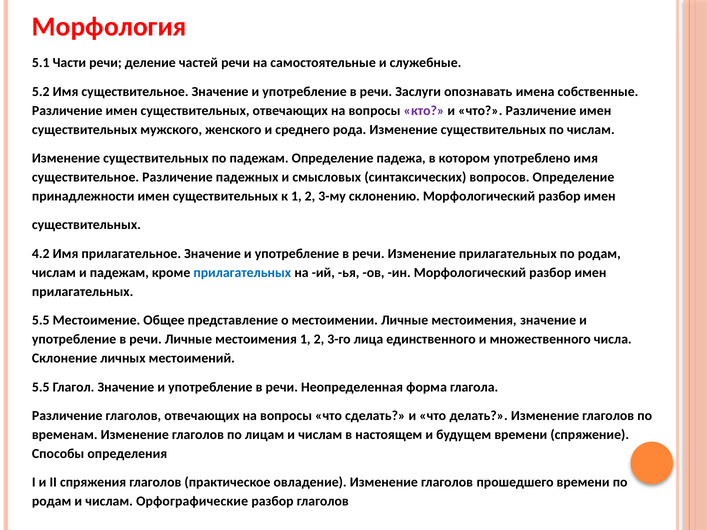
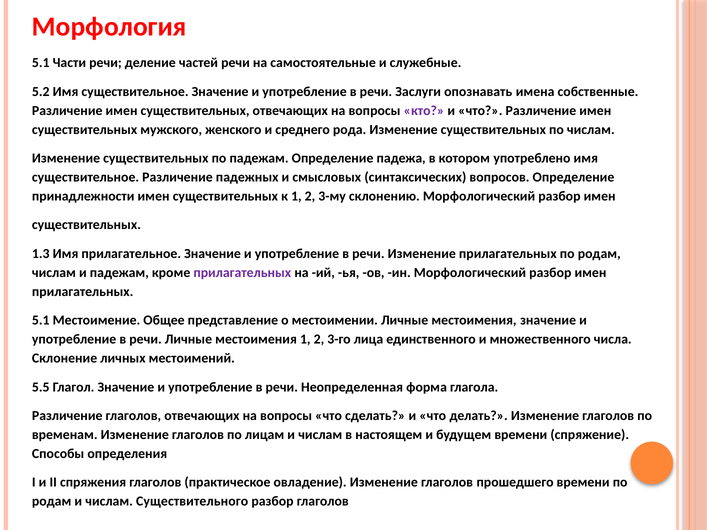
4.2: 4.2 -> 1.3
прилагательных at (242, 273) colour: blue -> purple
5.5 at (41, 321): 5.5 -> 5.1
Орфографические: Орфографические -> Существительного
